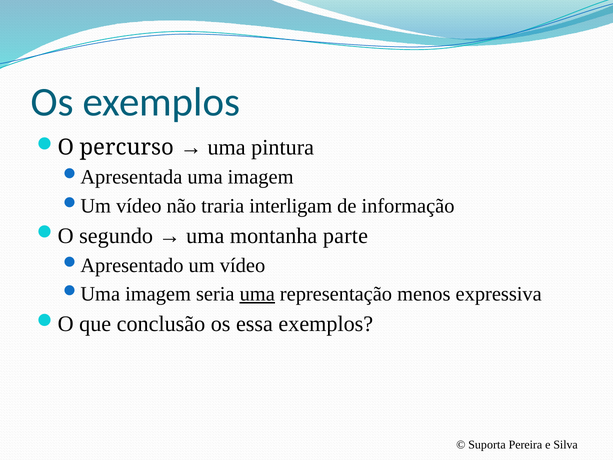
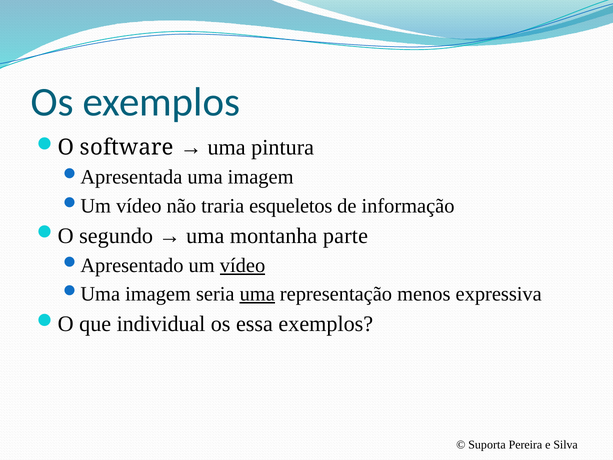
percurso: percurso -> software
interligam: interligam -> esqueletos
vídeo at (243, 265) underline: none -> present
conclusão: conclusão -> individual
